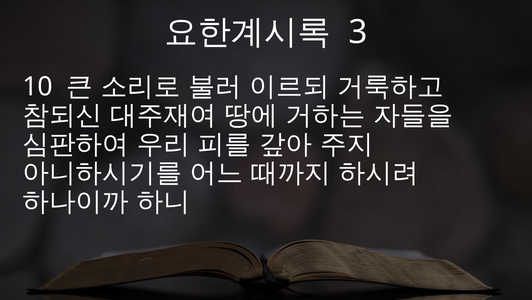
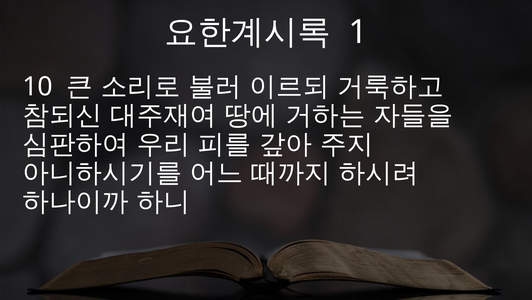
3: 3 -> 1
